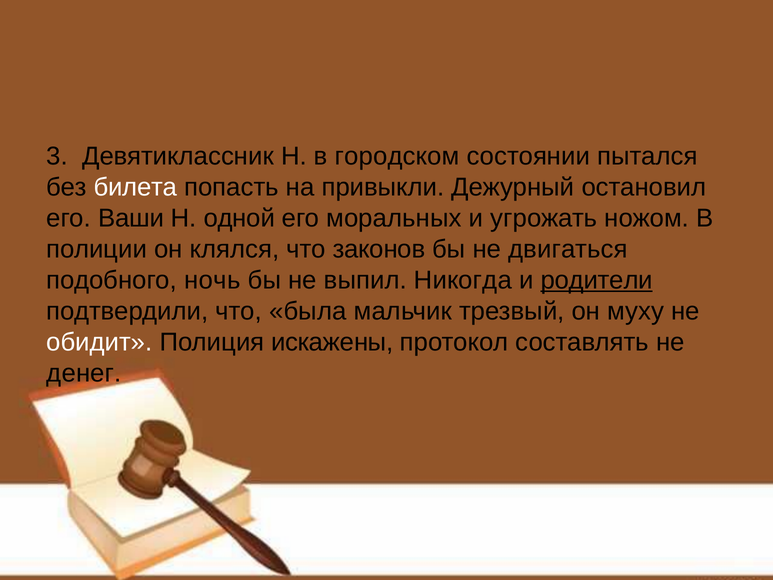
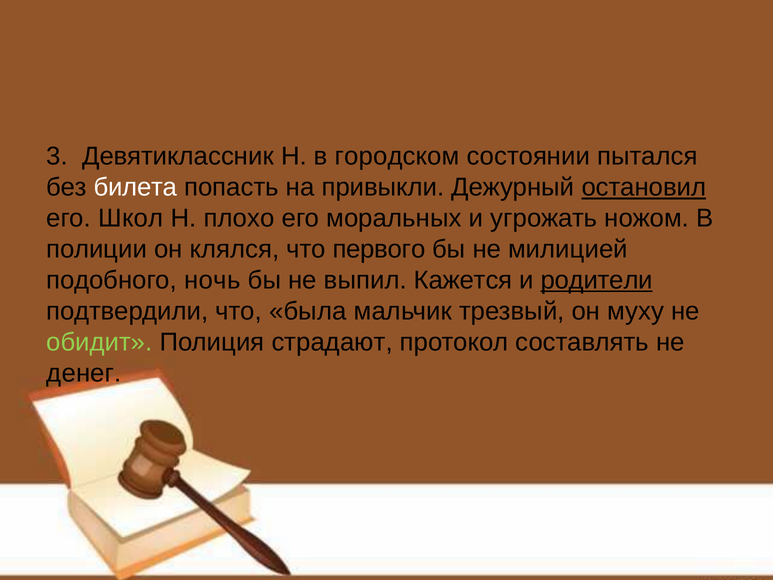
остановил underline: none -> present
Ваши: Ваши -> Школ
одной: одной -> плохо
законов: законов -> первого
двигаться: двигаться -> милицией
Никогда: Никогда -> Кажется
обидит colour: white -> light green
искажены: искажены -> страдают
